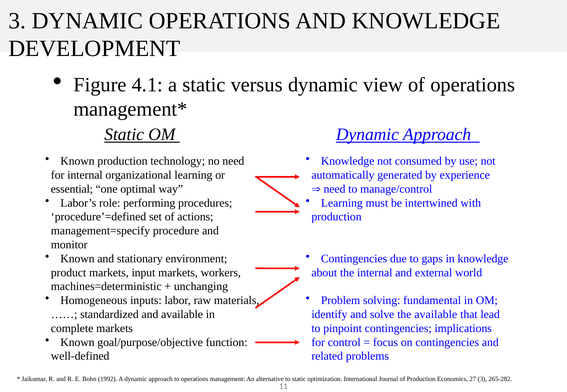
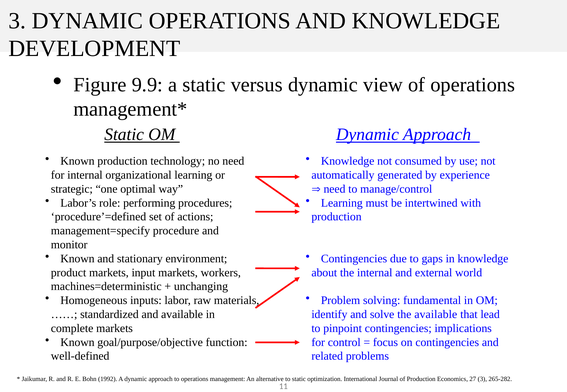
4.1: 4.1 -> 9.9
essential: essential -> strategic
